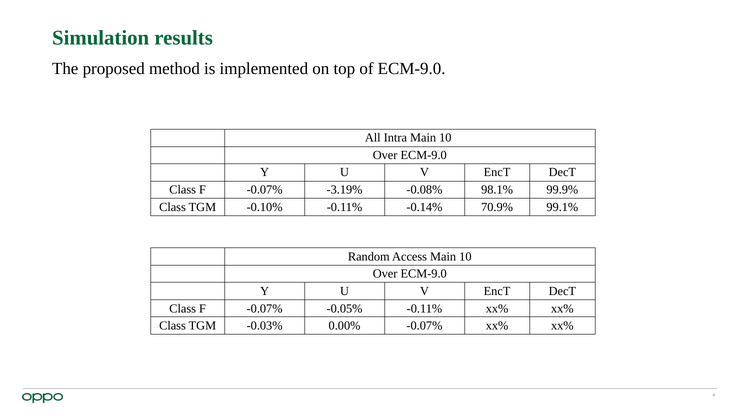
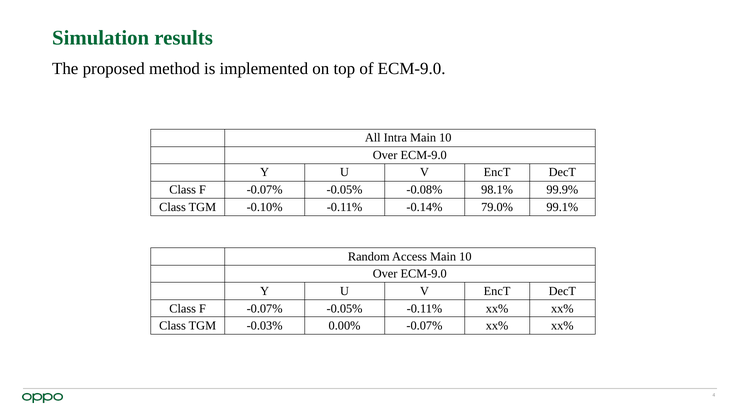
-3.19% at (345, 190): -3.19% -> -0.05%
70.9%: 70.9% -> 79.0%
